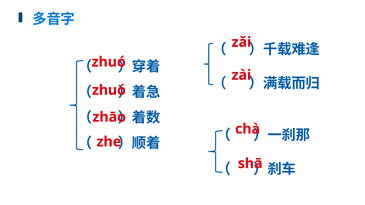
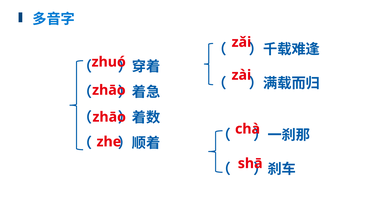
zhuó at (109, 90): zhuó -> zhāo
